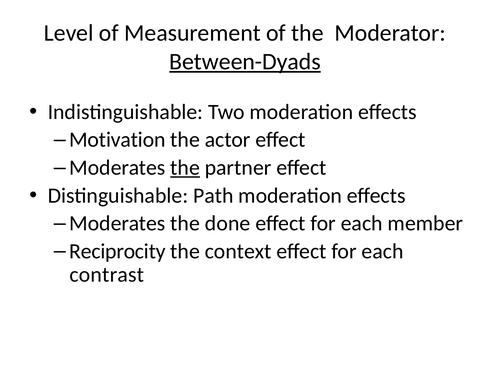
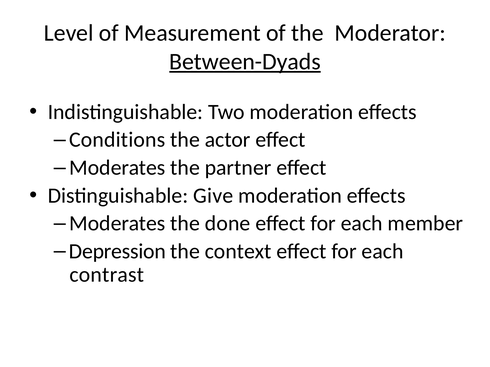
Motivation: Motivation -> Conditions
the at (185, 168) underline: present -> none
Path: Path -> Give
Reciprocity: Reciprocity -> Depression
